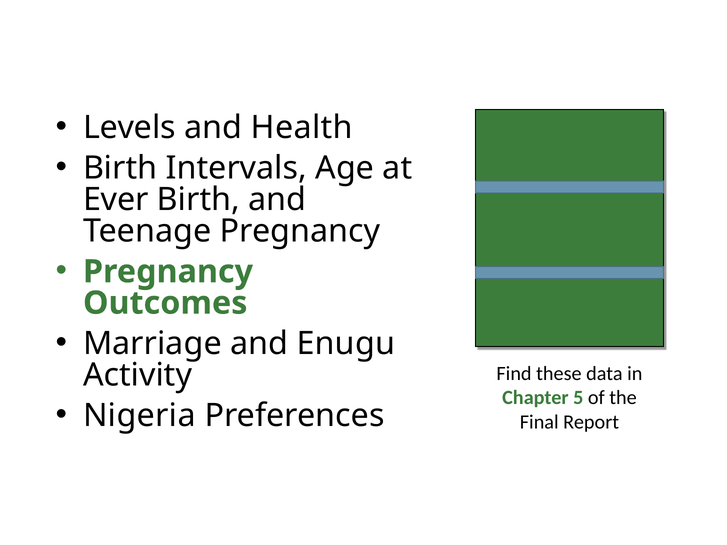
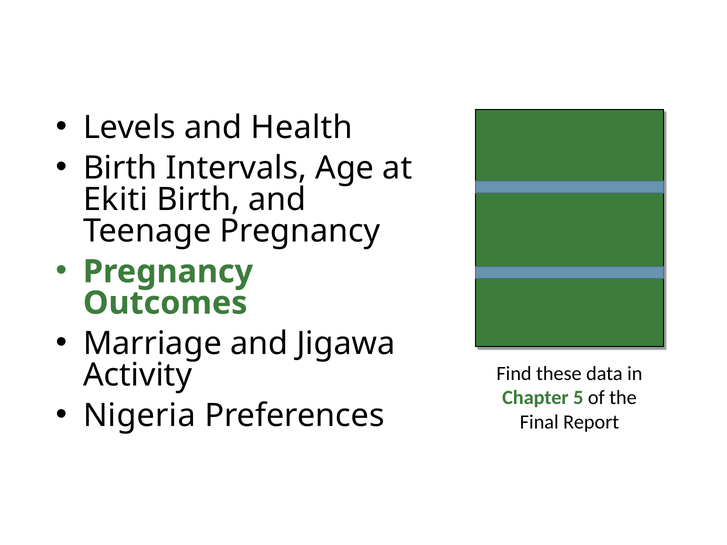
Ever: Ever -> Ekiti
Enugu: Enugu -> Jigawa
